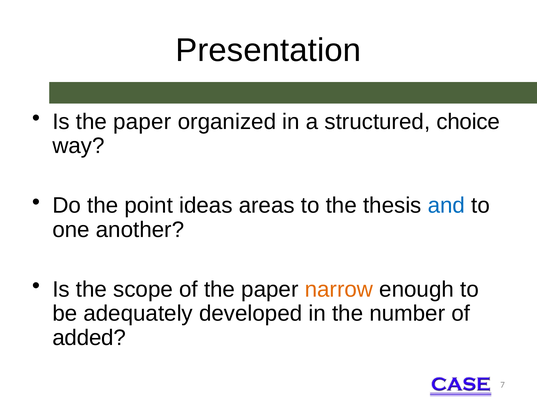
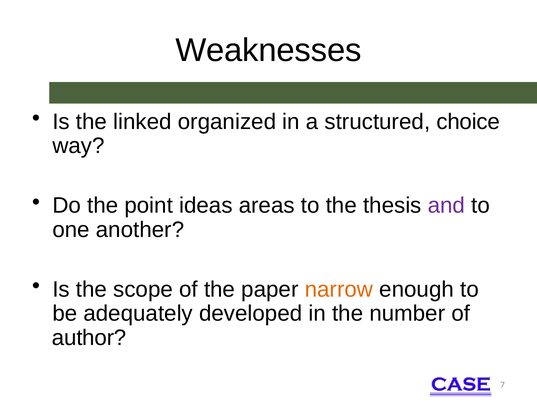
Presentation: Presentation -> Weaknesses
Is the paper: paper -> linked
and colour: blue -> purple
added: added -> author
